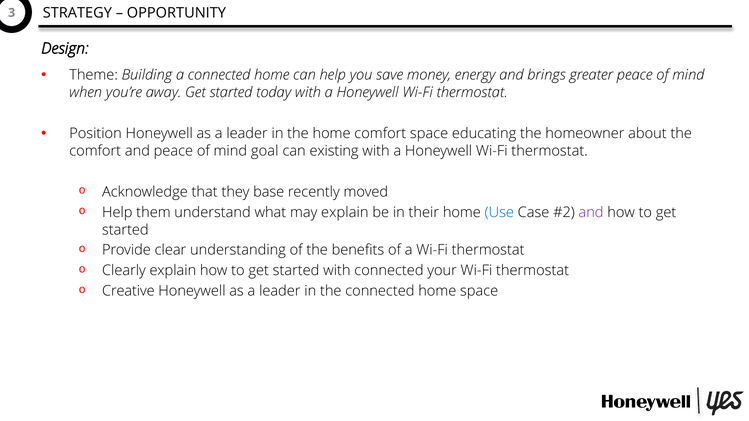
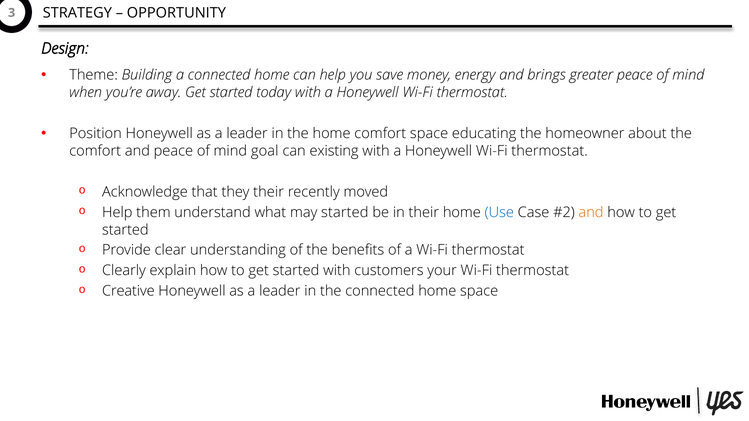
they base: base -> their
may explain: explain -> started
and at (591, 212) colour: purple -> orange
with connected: connected -> customers
